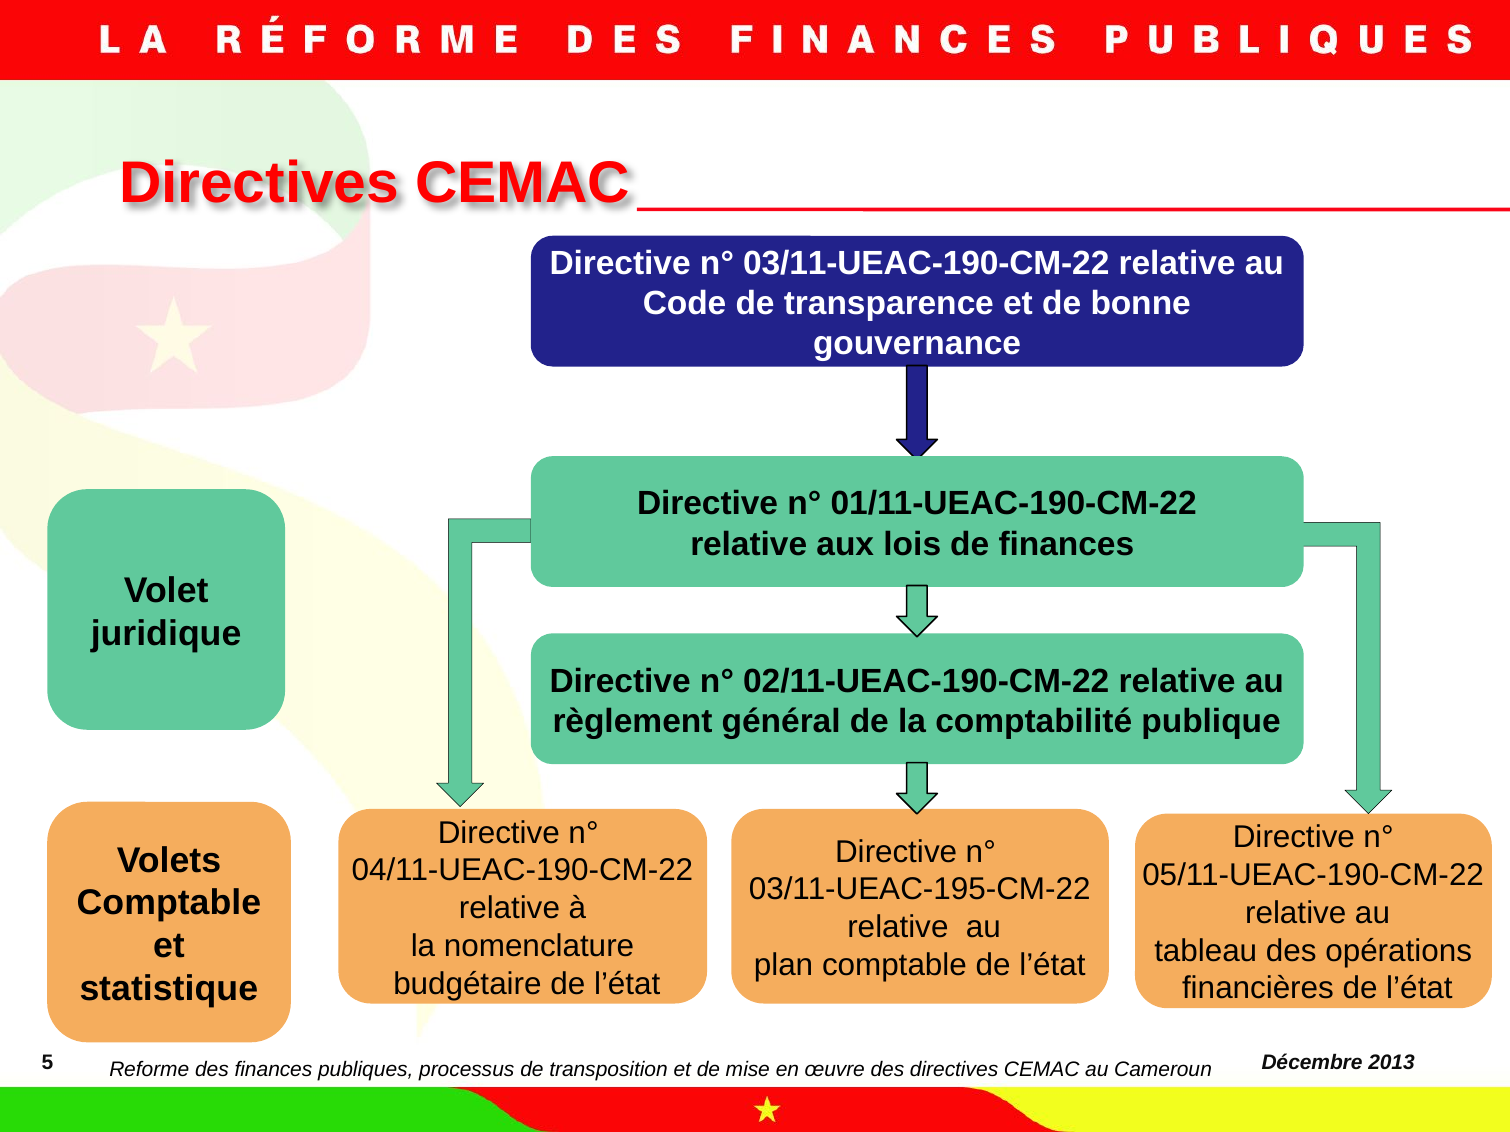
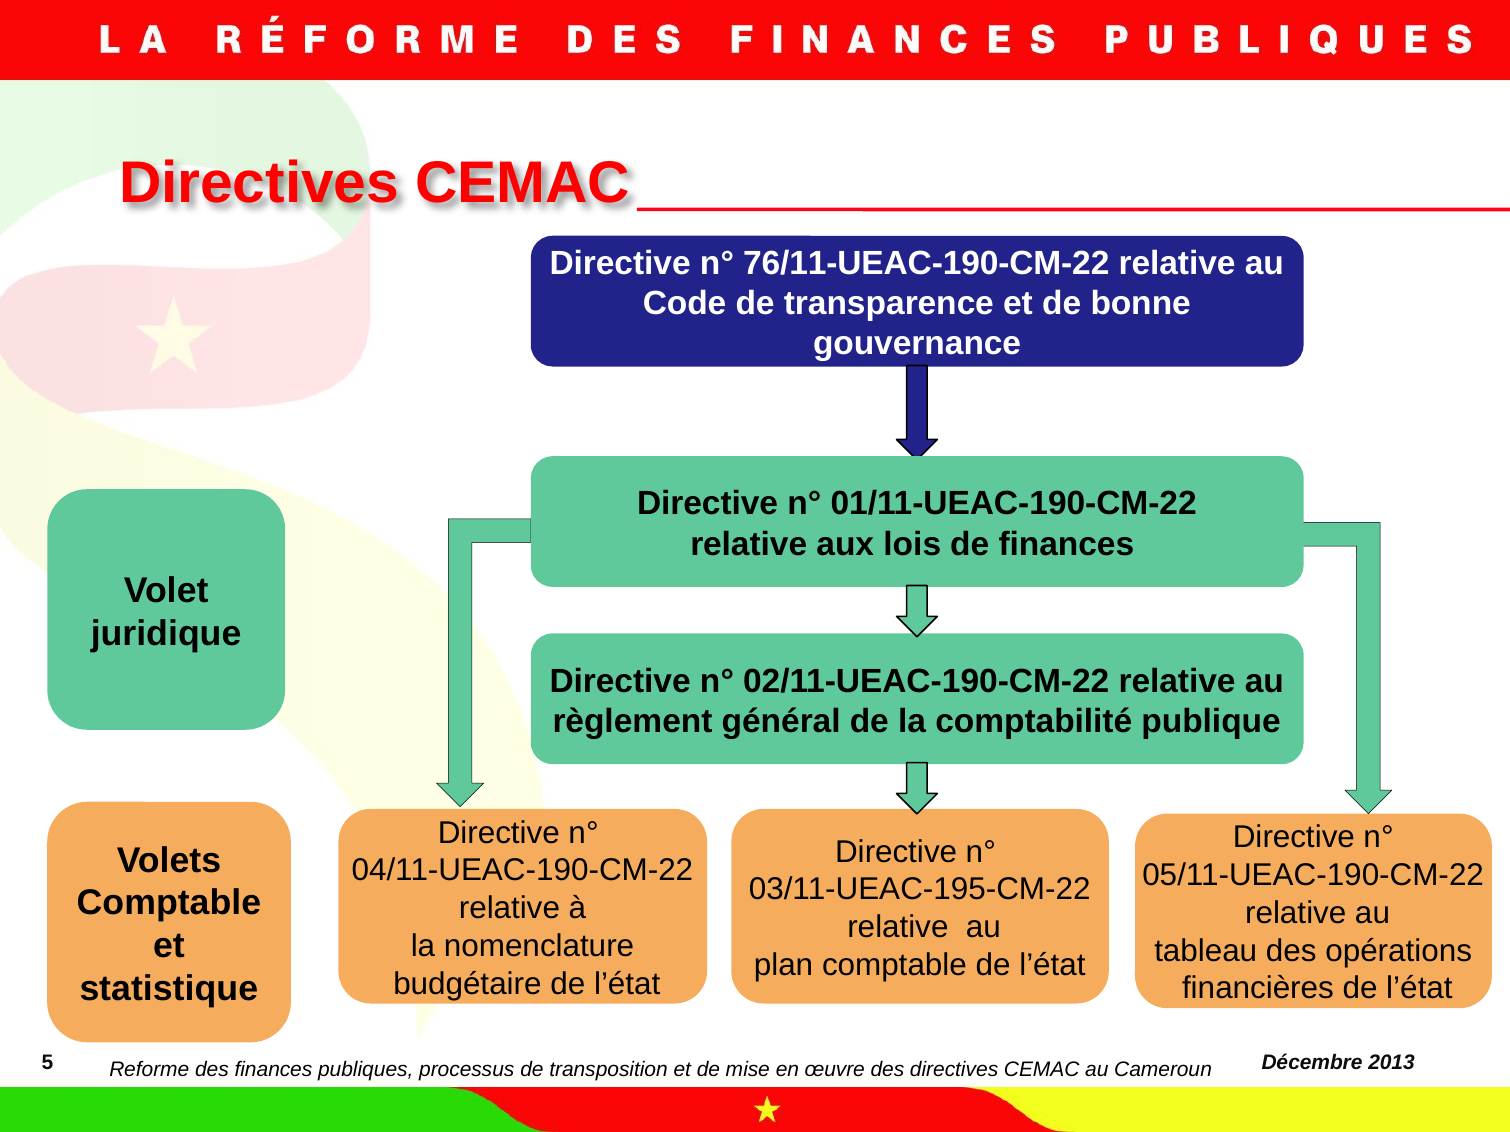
03/11-UEAC-190-CM-22: 03/11-UEAC-190-CM-22 -> 76/11-UEAC-190-CM-22
